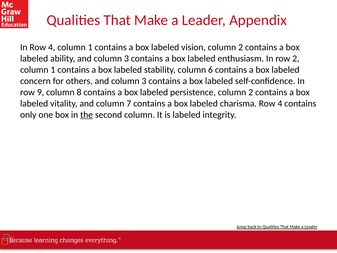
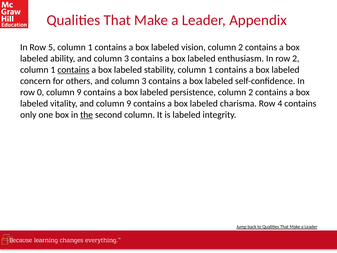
In Row 4: 4 -> 5
contains at (73, 70) underline: none -> present
stability column 6: 6 -> 1
9: 9 -> 0
8 at (79, 92): 8 -> 9
and column 7: 7 -> 9
